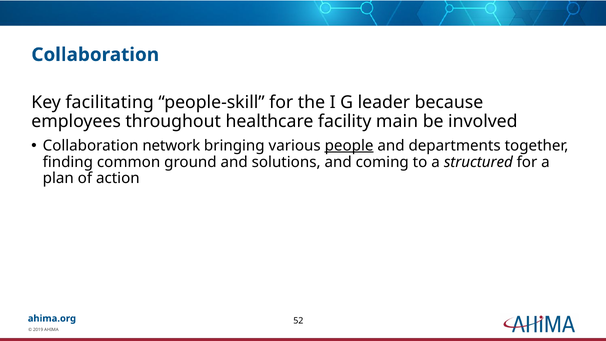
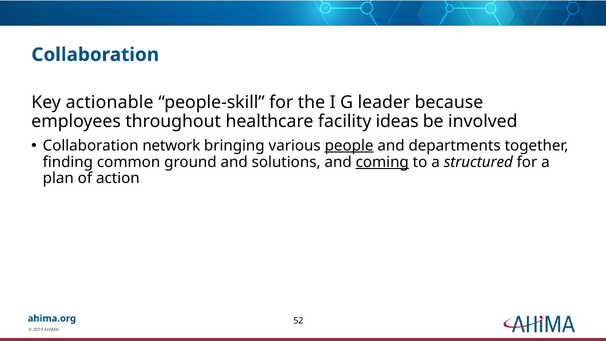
facilitating: facilitating -> actionable
main: main -> ideas
coming underline: none -> present
